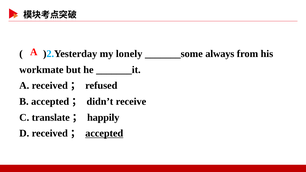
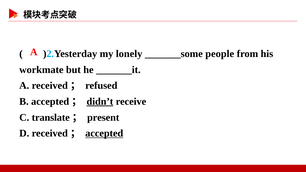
always: always -> people
didn’t underline: none -> present
happily: happily -> present
